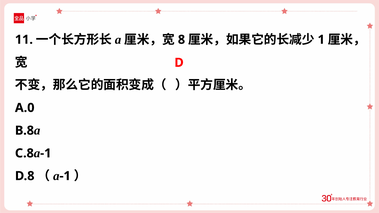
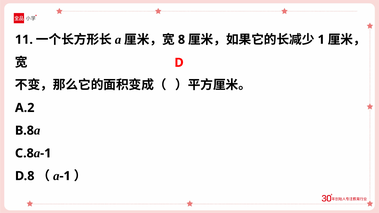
A.0: A.0 -> A.2
